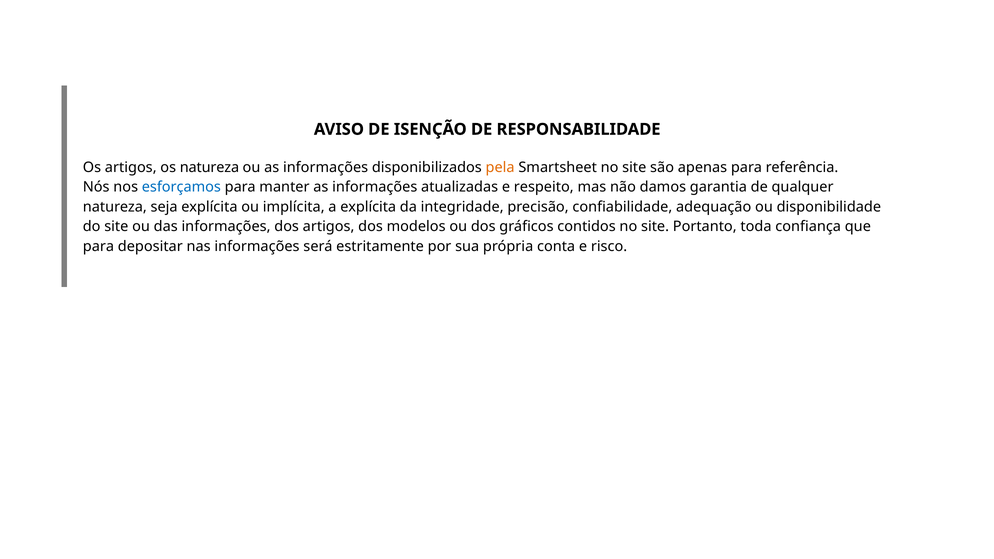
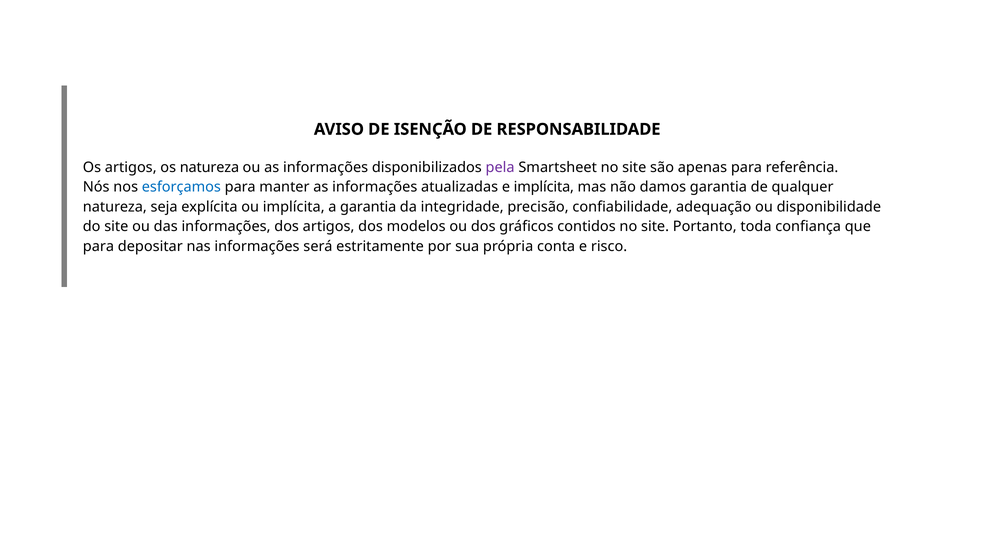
pela colour: orange -> purple
e respeito: respeito -> implícita
a explícita: explícita -> garantia
